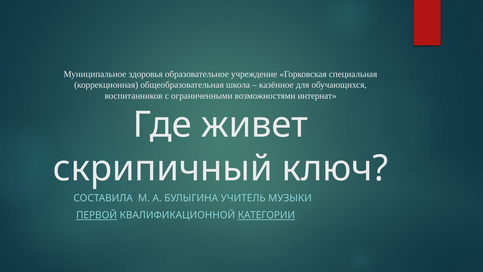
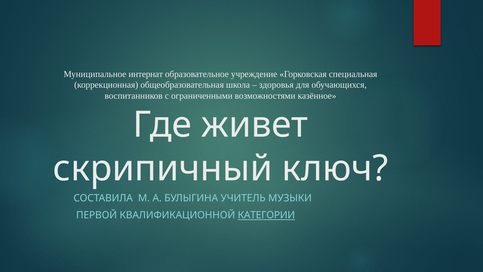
здоровья: здоровья -> интернат
казённое: казённое -> здоровья
интернат: интернат -> казённое
ПЕРВОЙ underline: present -> none
